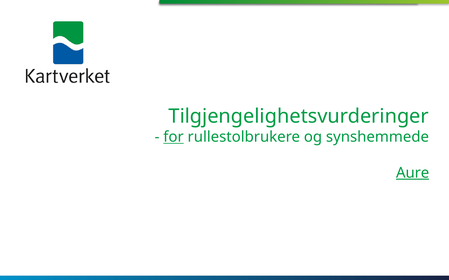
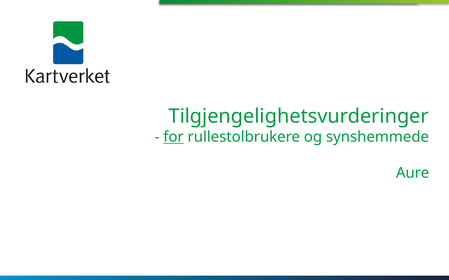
Aure underline: present -> none
